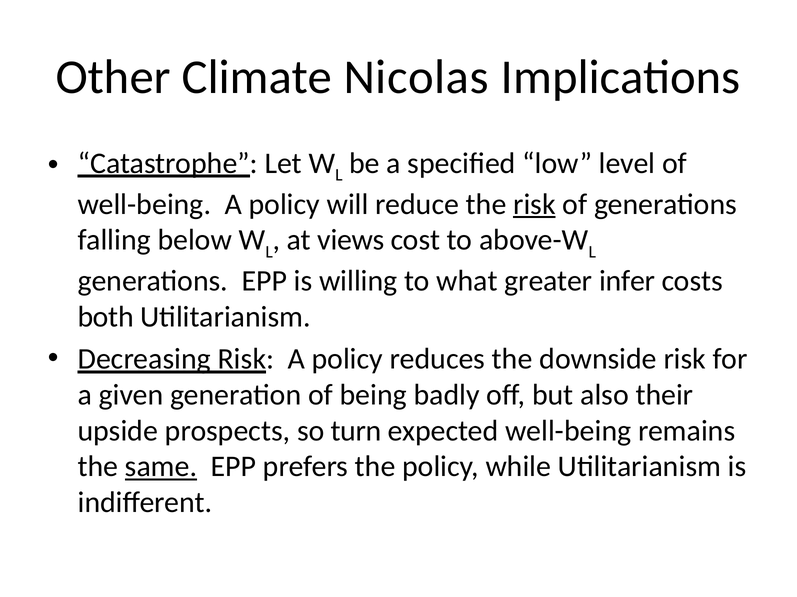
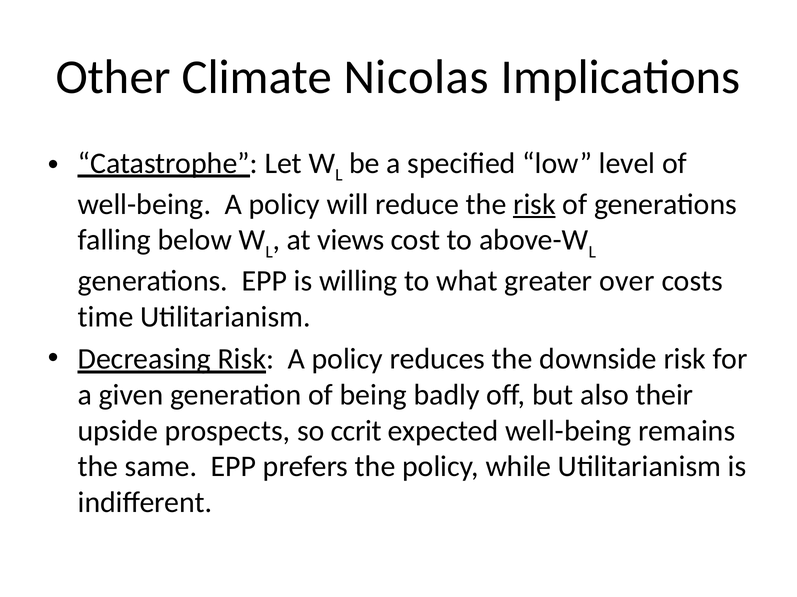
infer: infer -> over
both: both -> time
turn: turn -> ccrit
same underline: present -> none
